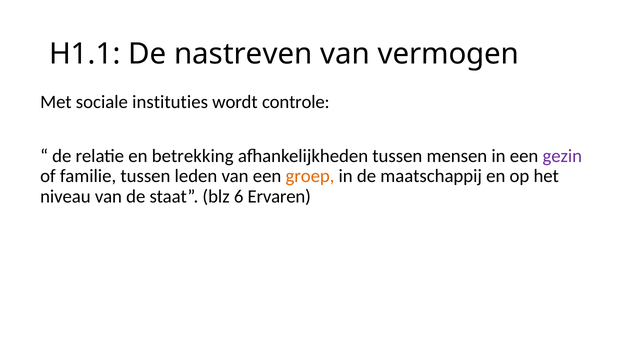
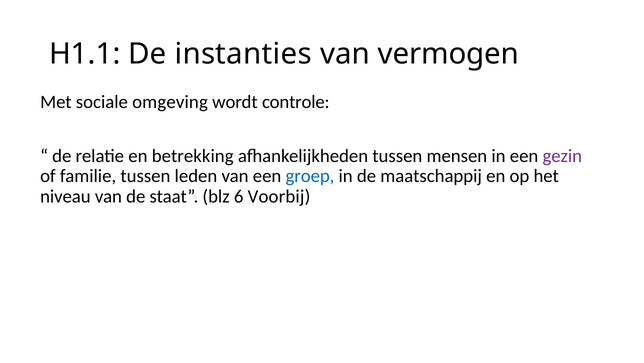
nastreven: nastreven -> instanties
instituties: instituties -> omgeving
groep colour: orange -> blue
Ervaren: Ervaren -> Voorbij
